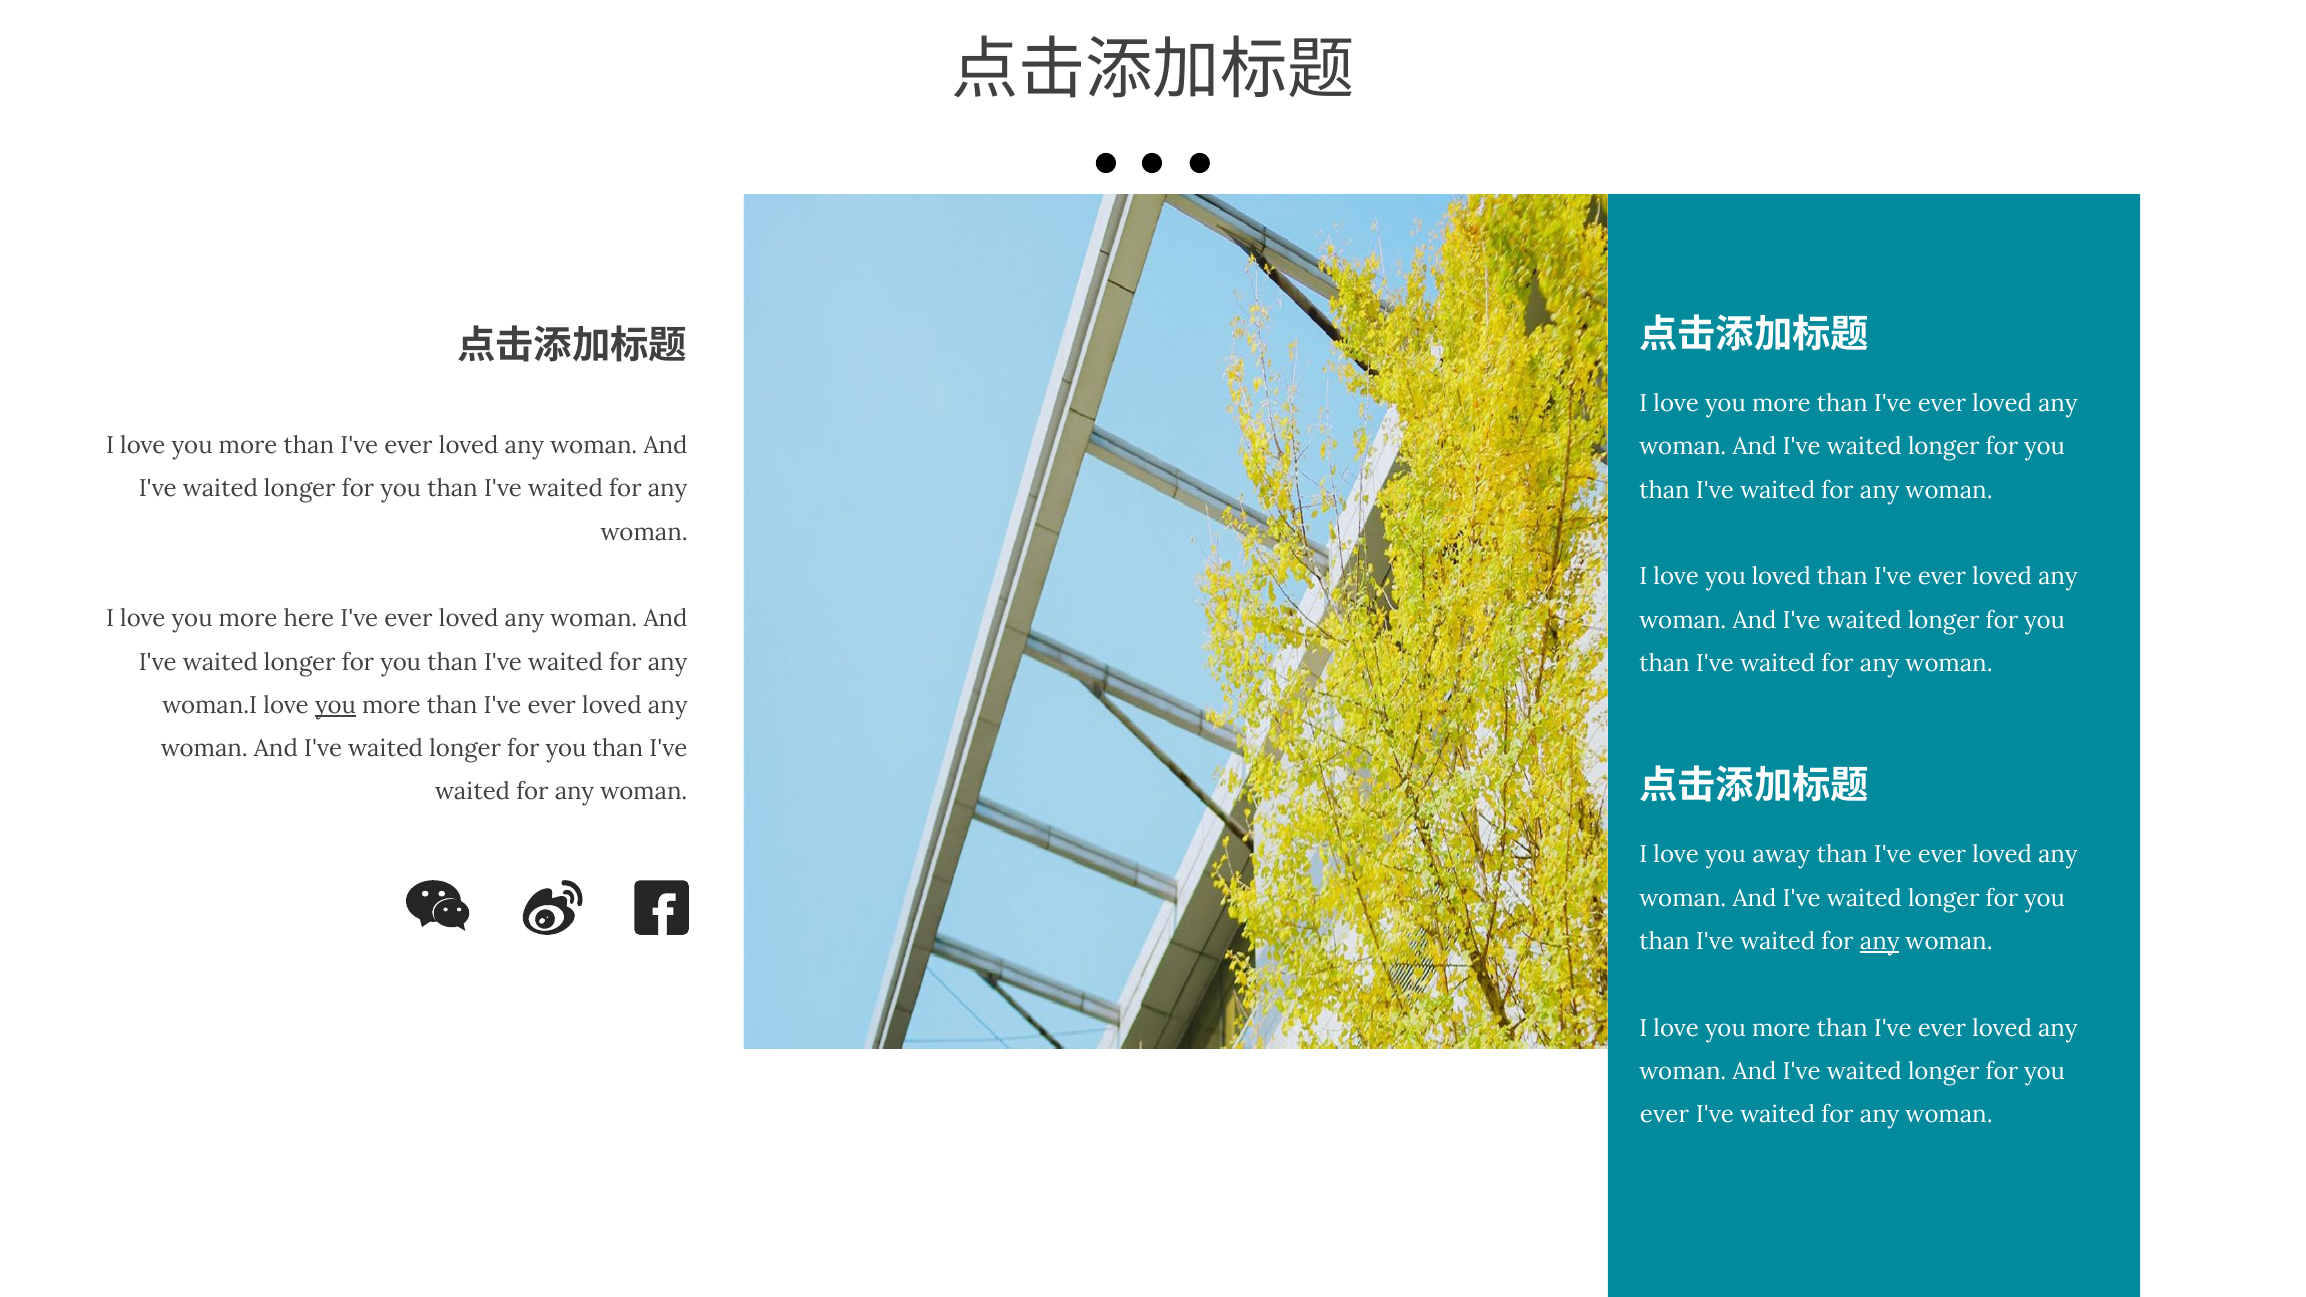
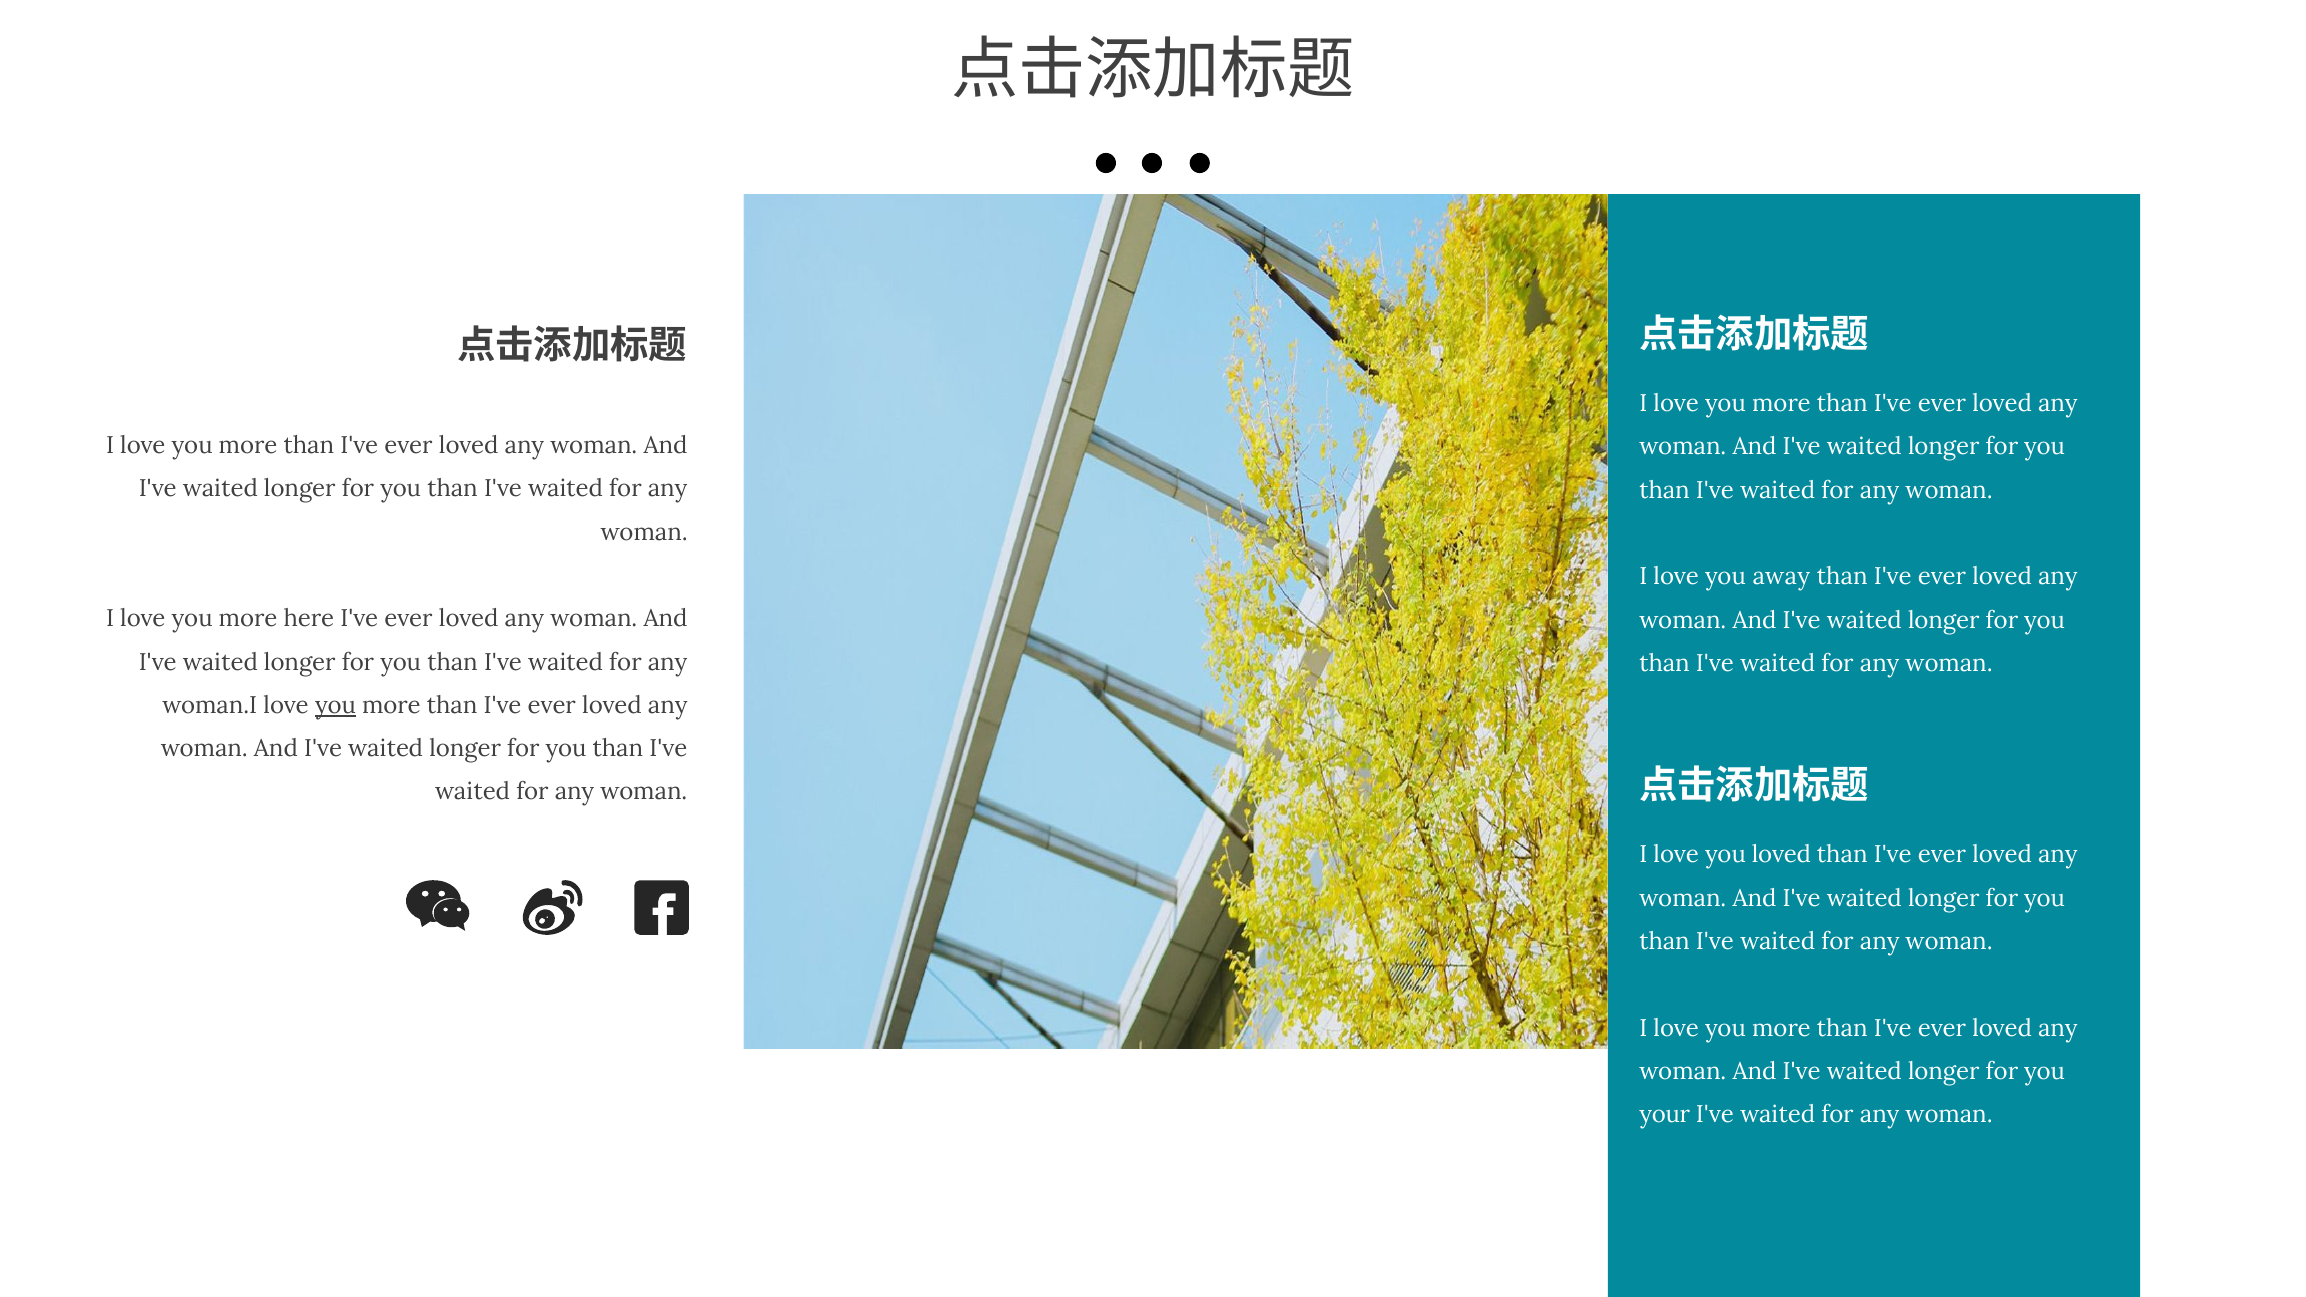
you loved: loved -> away
you away: away -> loved
any at (1880, 942) underline: present -> none
ever at (1664, 1115): ever -> your
